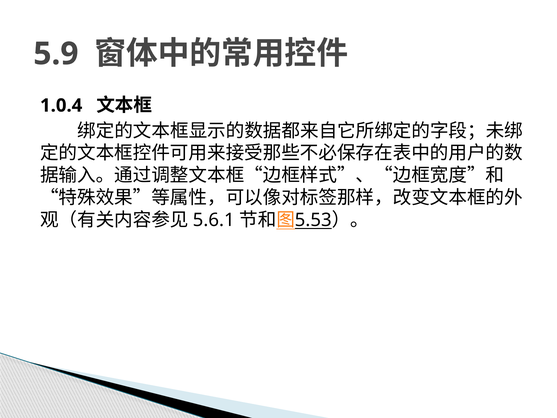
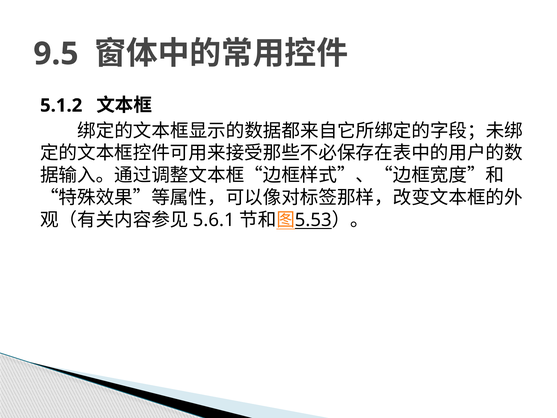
5.9: 5.9 -> 9.5
1.0.4: 1.0.4 -> 5.1.2
